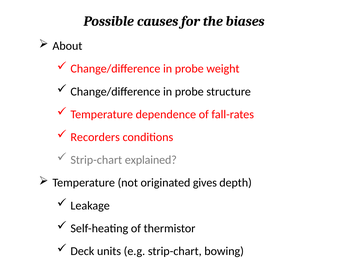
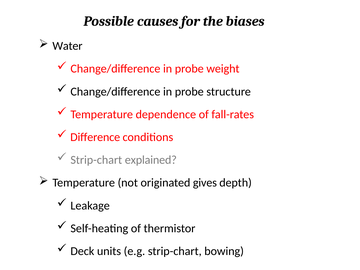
About: About -> Water
Recorders: Recorders -> Difference
